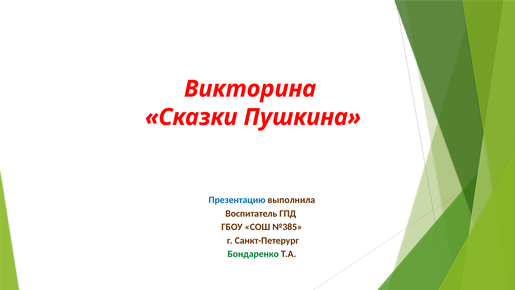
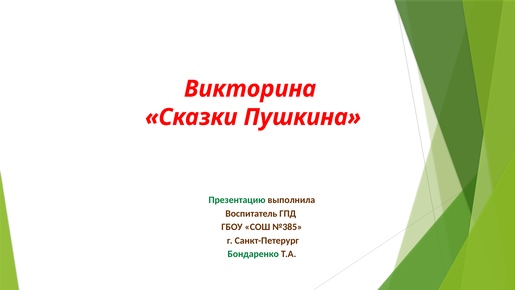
Презентацию colour: blue -> green
